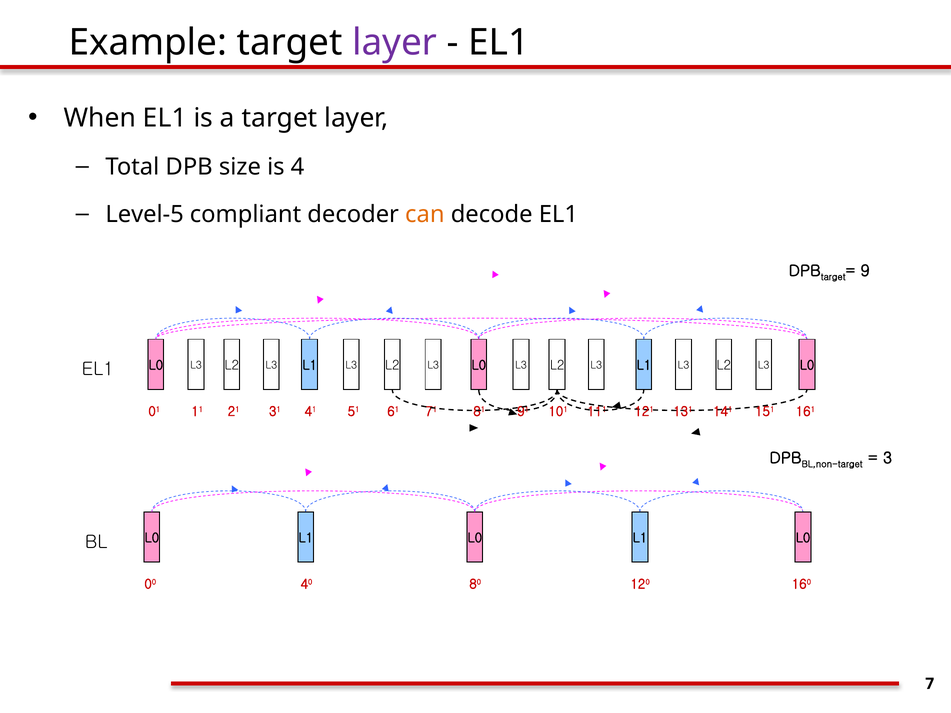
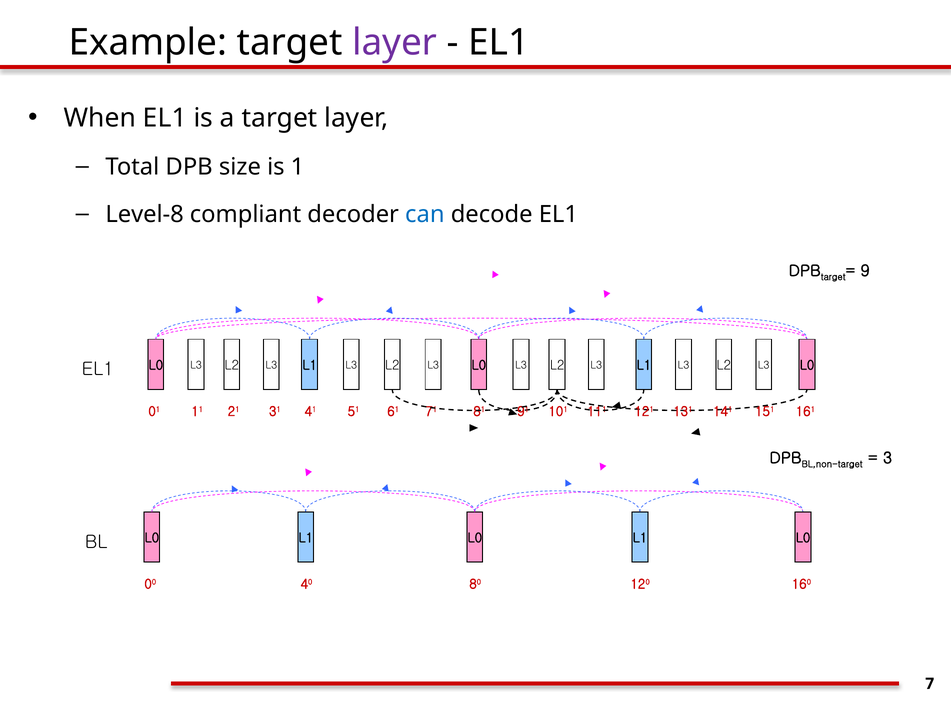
4: 4 -> 1
Level-5: Level-5 -> Level-8
can colour: orange -> blue
